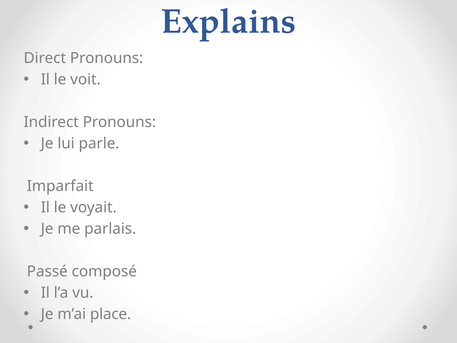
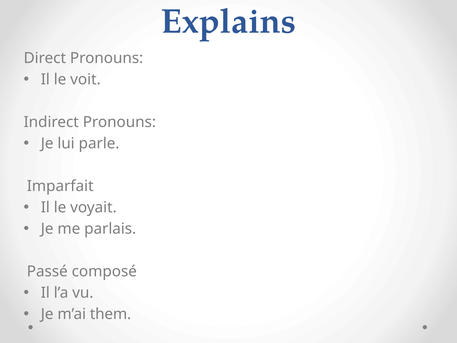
place: place -> them
